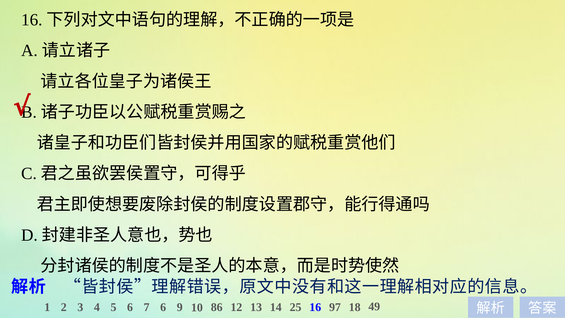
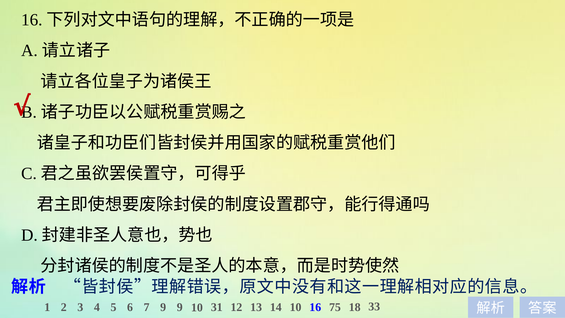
7 6: 6 -> 9
86: 86 -> 31
14 25: 25 -> 10
97: 97 -> 75
49: 49 -> 33
